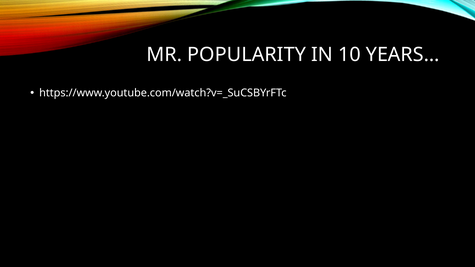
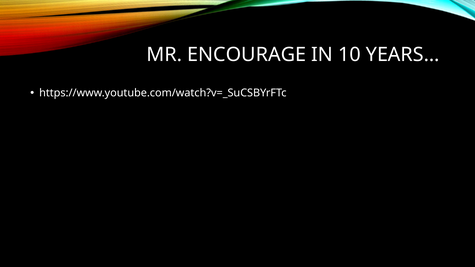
POPULARITY: POPULARITY -> ENCOURAGE
